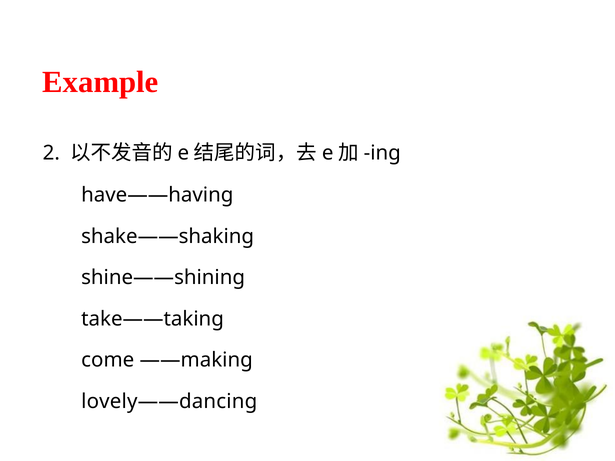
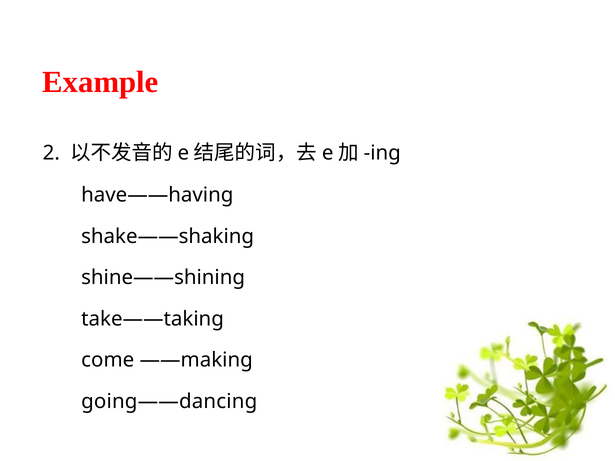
lovely——dancing: lovely——dancing -> going——dancing
